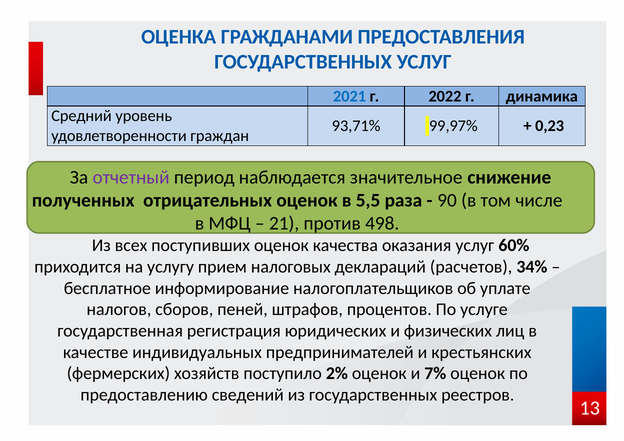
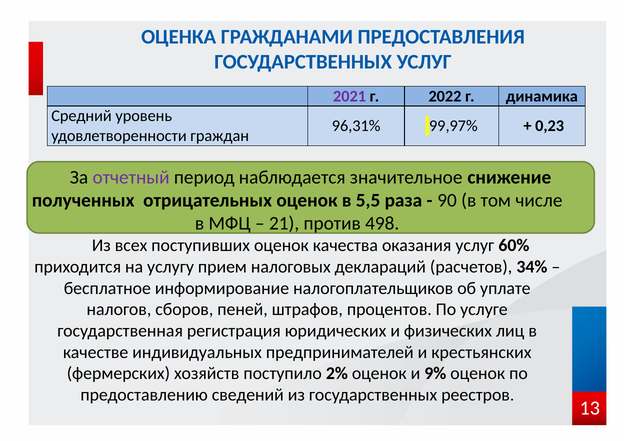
2021 colour: blue -> purple
93,71%: 93,71% -> 96,31%
7%: 7% -> 9%
